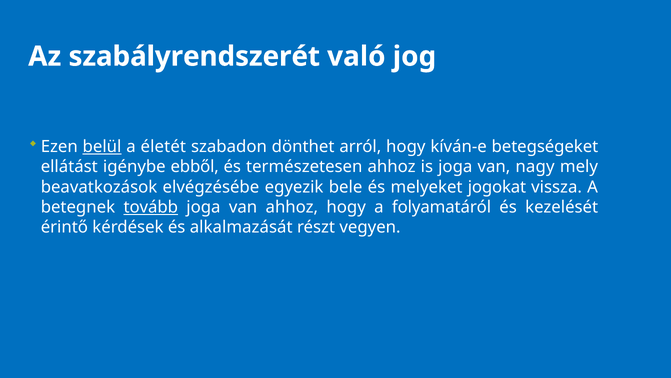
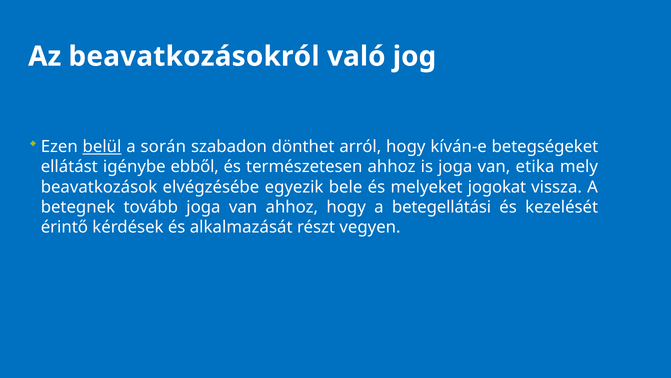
szabályrendszerét: szabályrendszerét -> beavatkozásokról
életét: életét -> során
nagy: nagy -> etika
tovább underline: present -> none
folyamatáról: folyamatáról -> betegellátási
